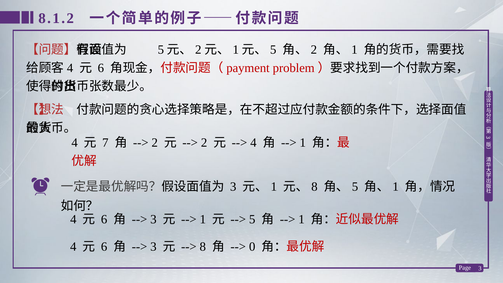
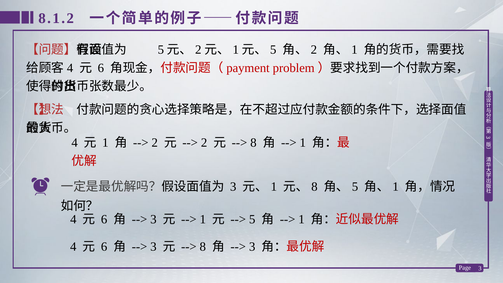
7 at (105, 143): 7 -> 1
4 at (253, 143): 4 -> 8
0 at (252, 247): 0 -> 3
